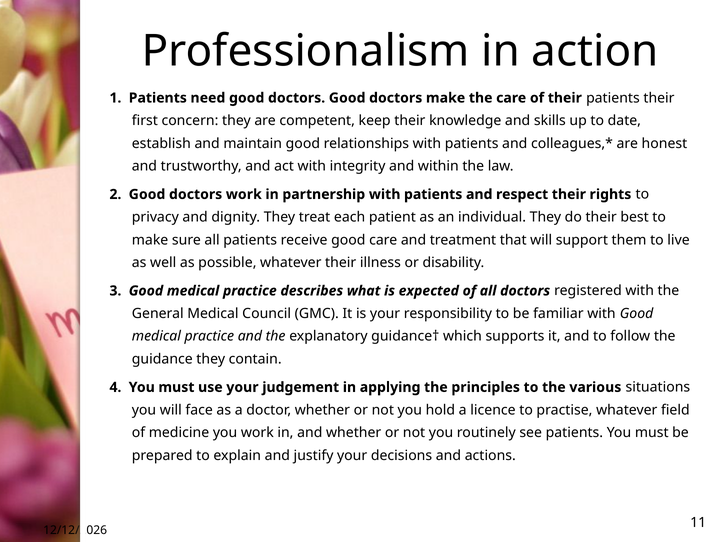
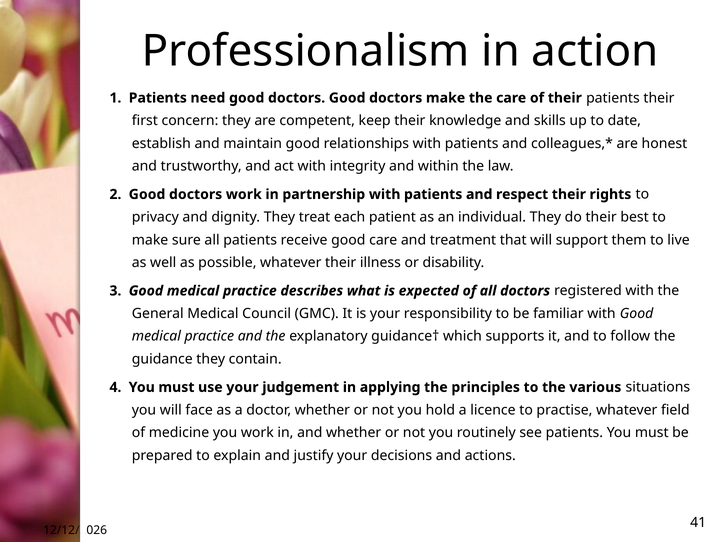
11: 11 -> 41
